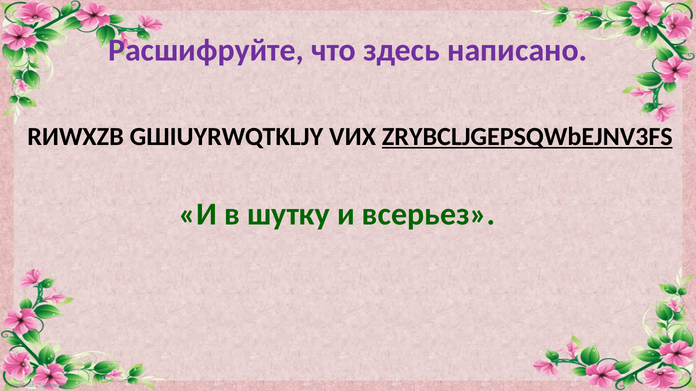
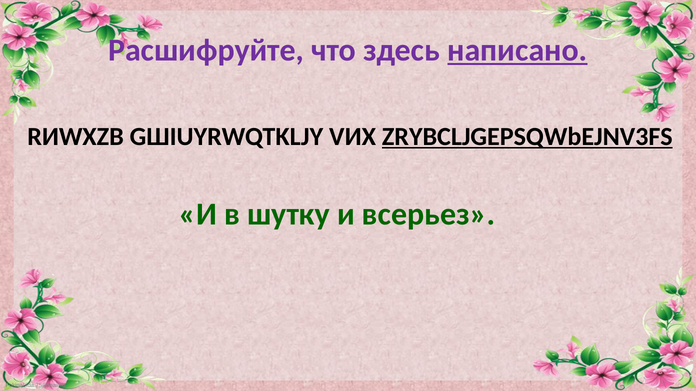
написано underline: none -> present
